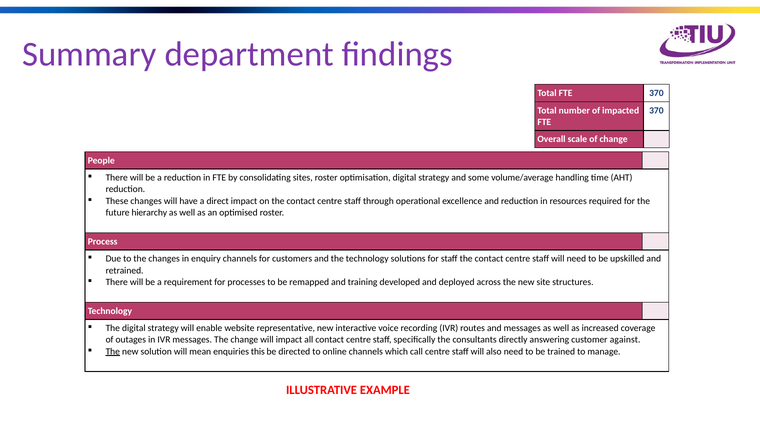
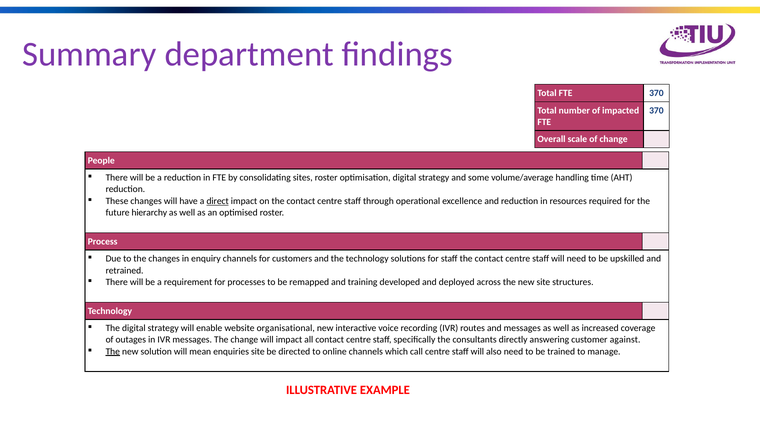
direct underline: none -> present
representative: representative -> organisational
enquiries this: this -> site
